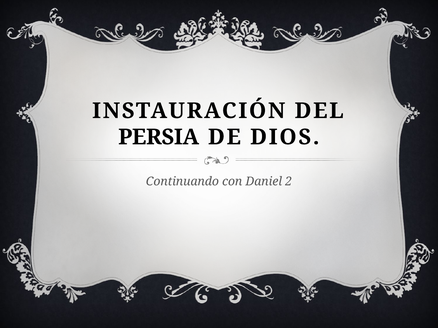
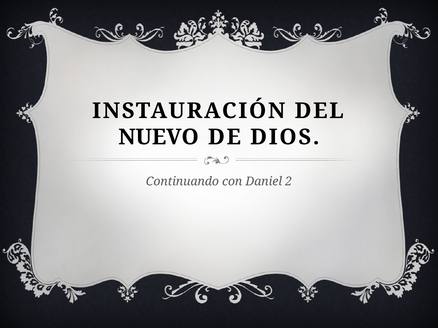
PERSIA: PERSIA -> NUEVO
